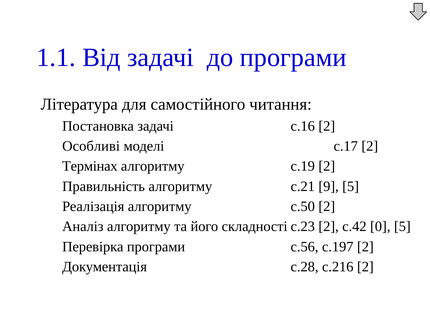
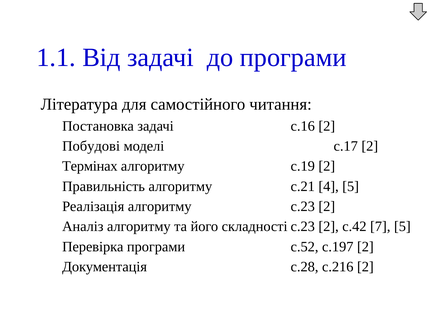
Особливі: Особливі -> Побудові
9: 9 -> 4
с.50: с.50 -> с.23
0: 0 -> 7
с.56: с.56 -> с.52
